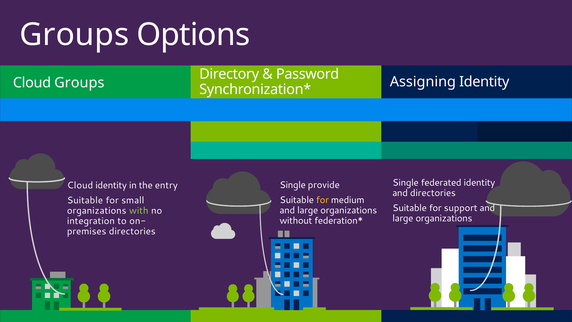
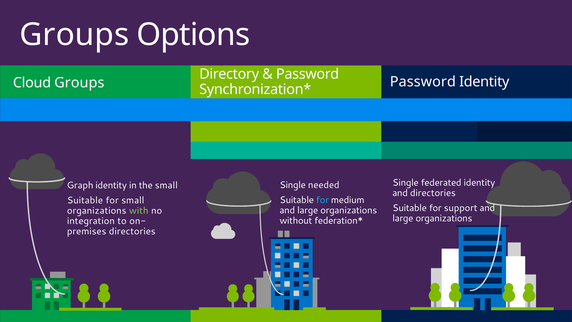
Assigning at (423, 82): Assigning -> Password
provide: provide -> needed
Cloud at (80, 185): Cloud -> Graph
the entry: entry -> small
for at (323, 200) colour: yellow -> light blue
